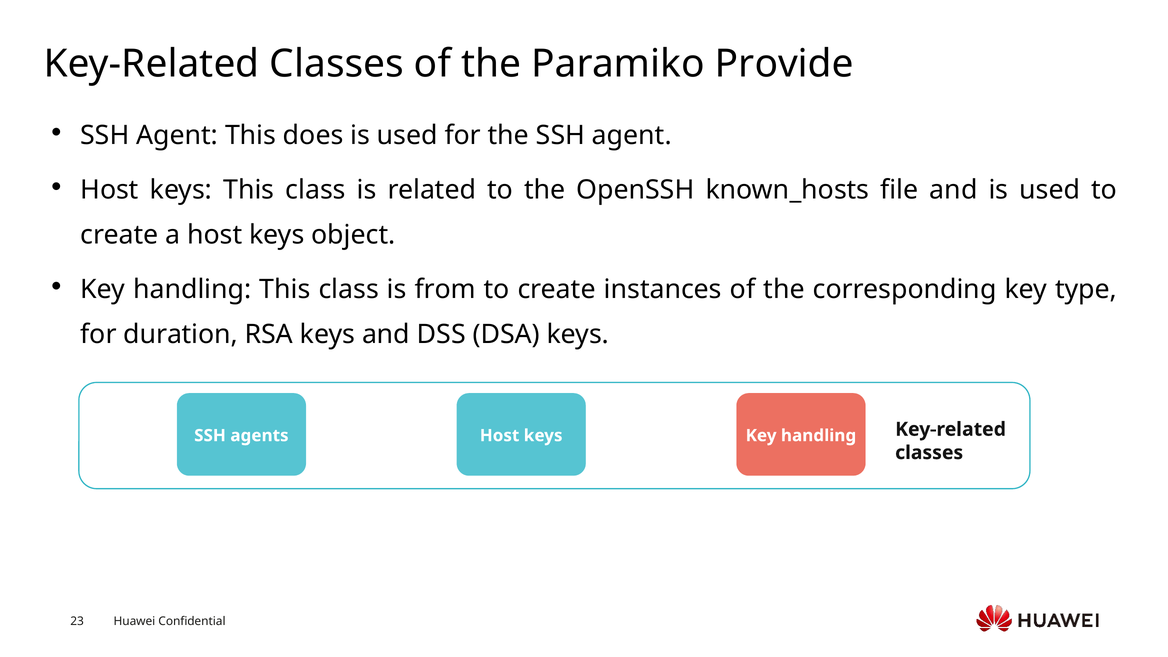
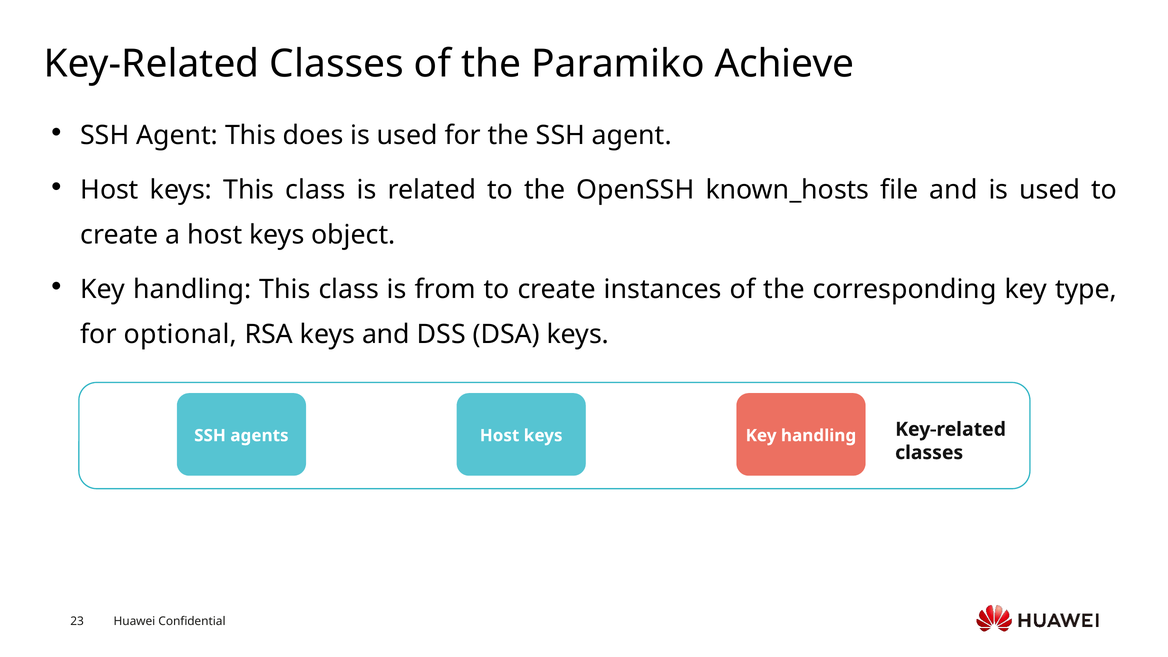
Provide: Provide -> Achieve
duration: duration -> optional
